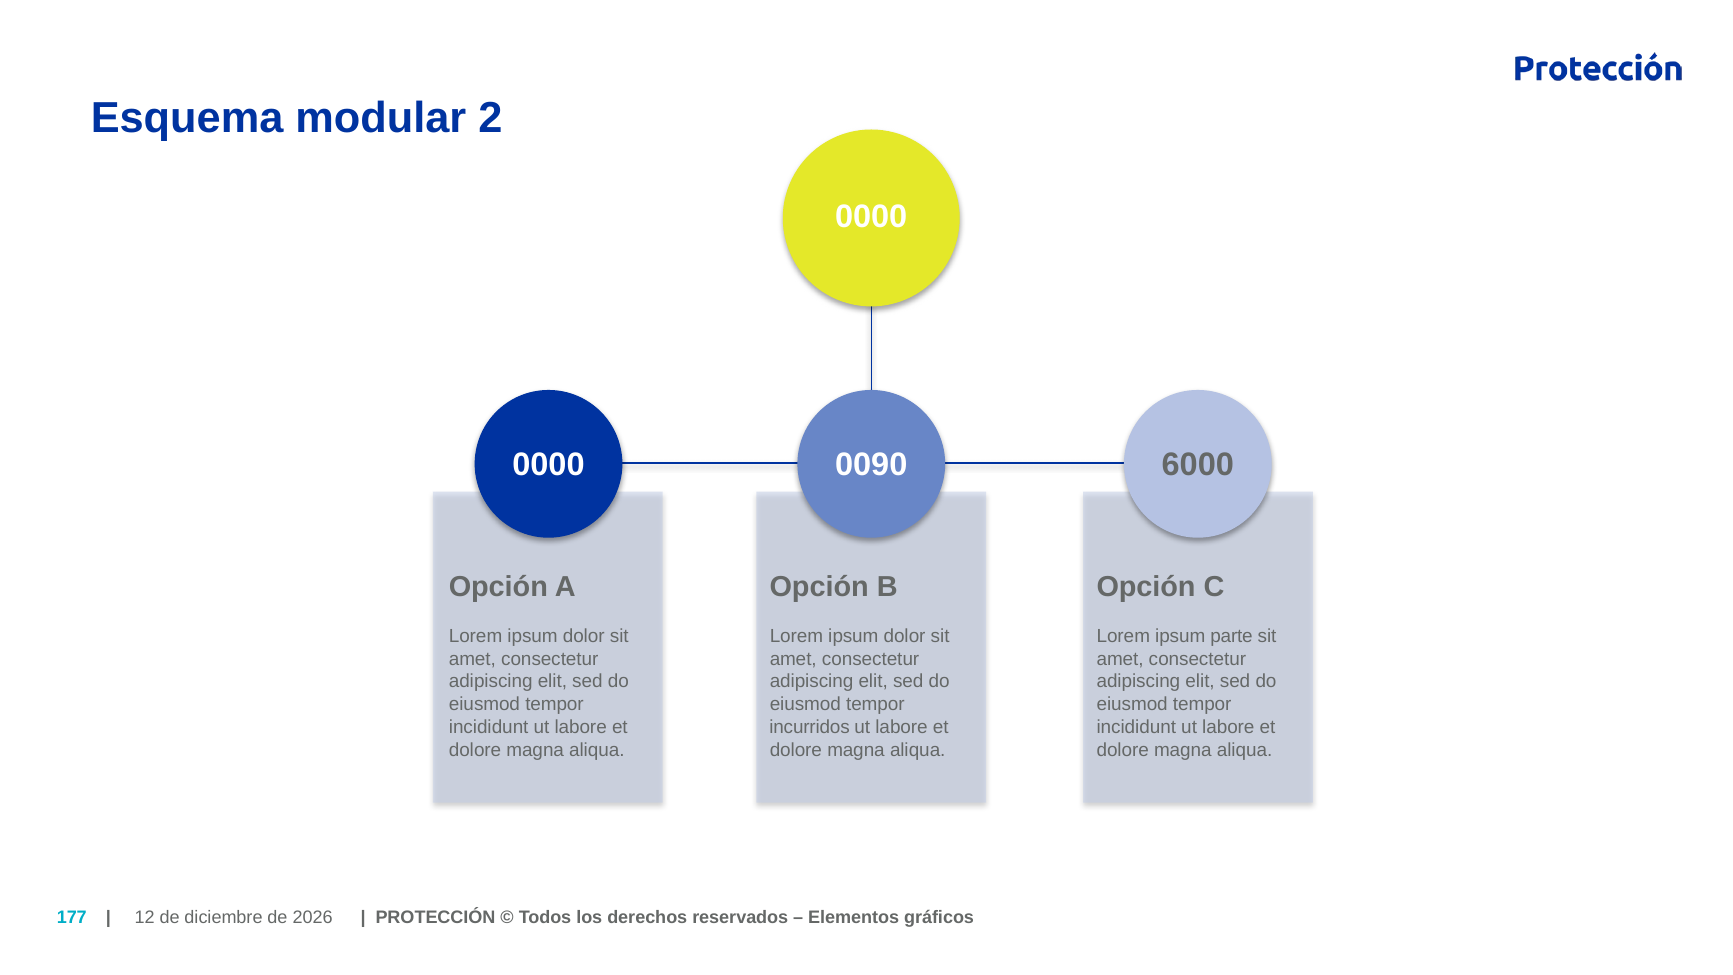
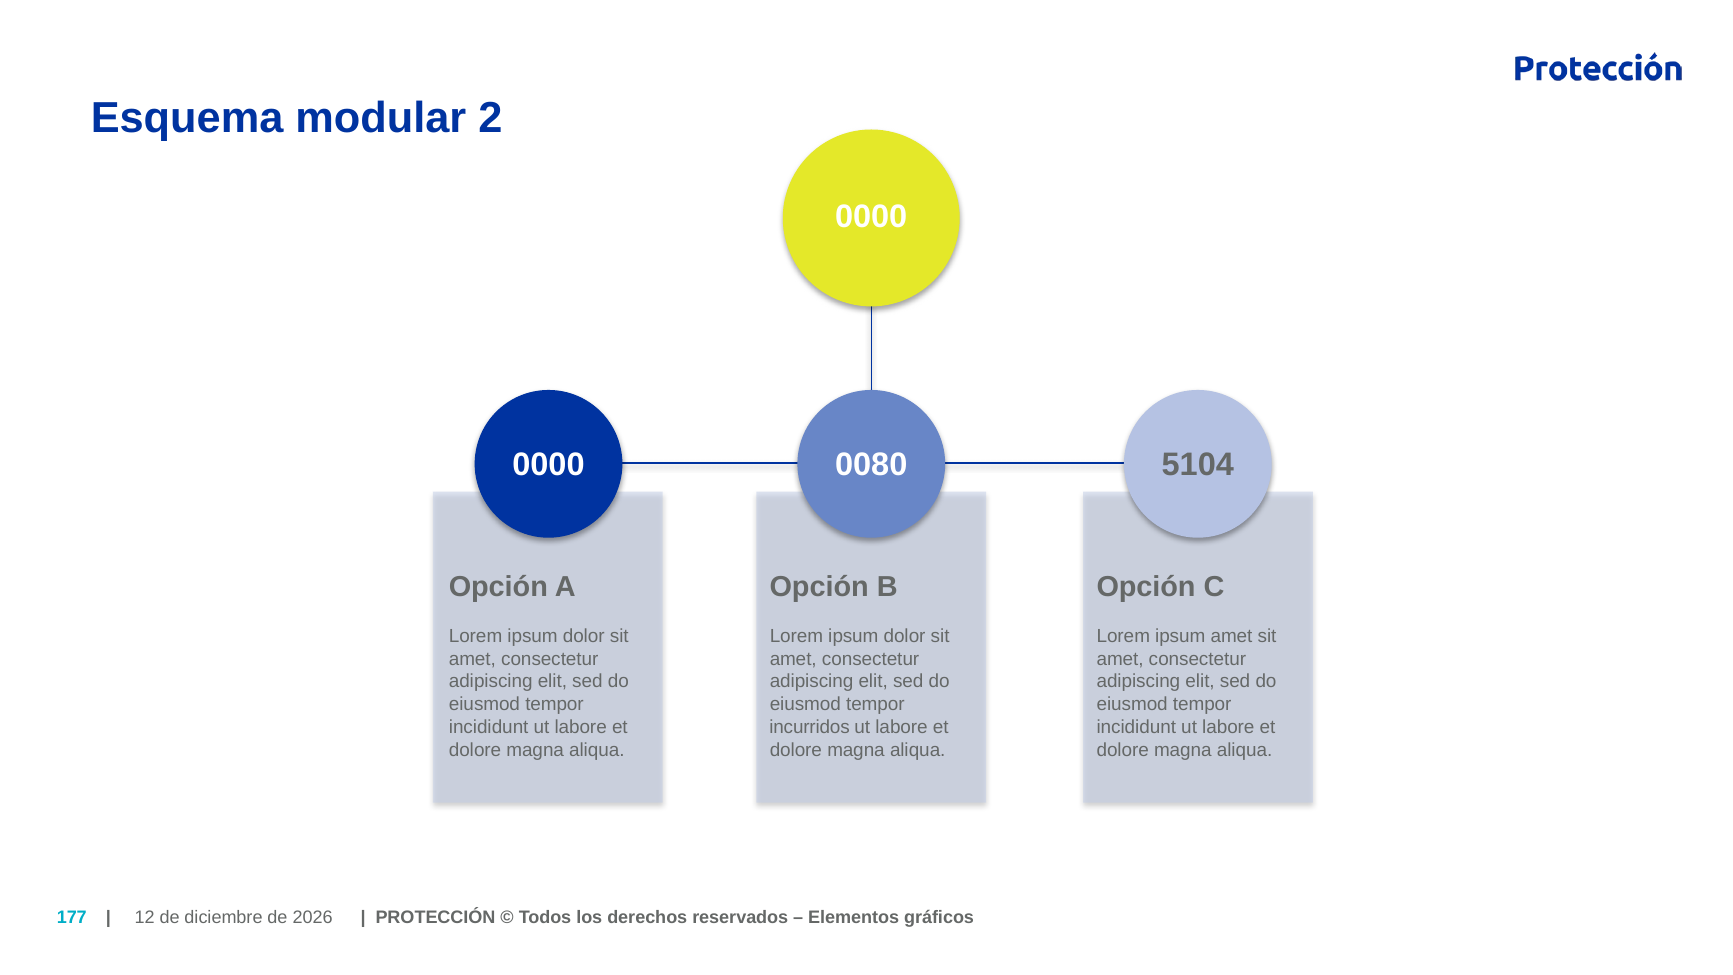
0090: 0090 -> 0080
6000: 6000 -> 5104
ipsum parte: parte -> amet
